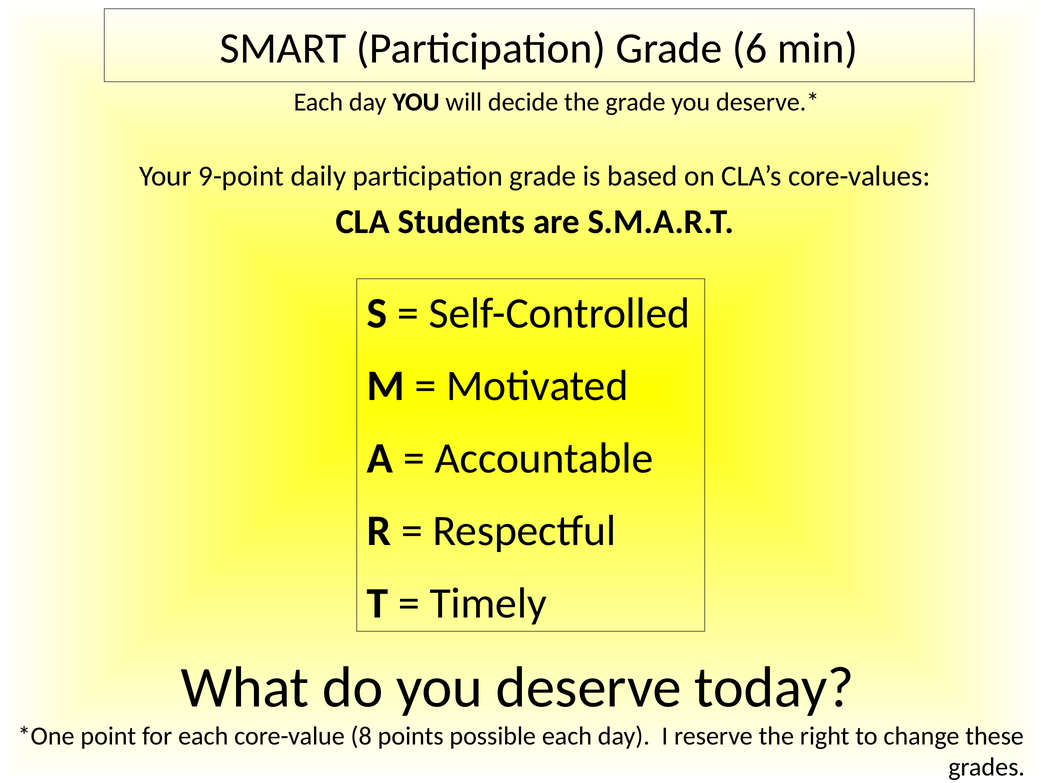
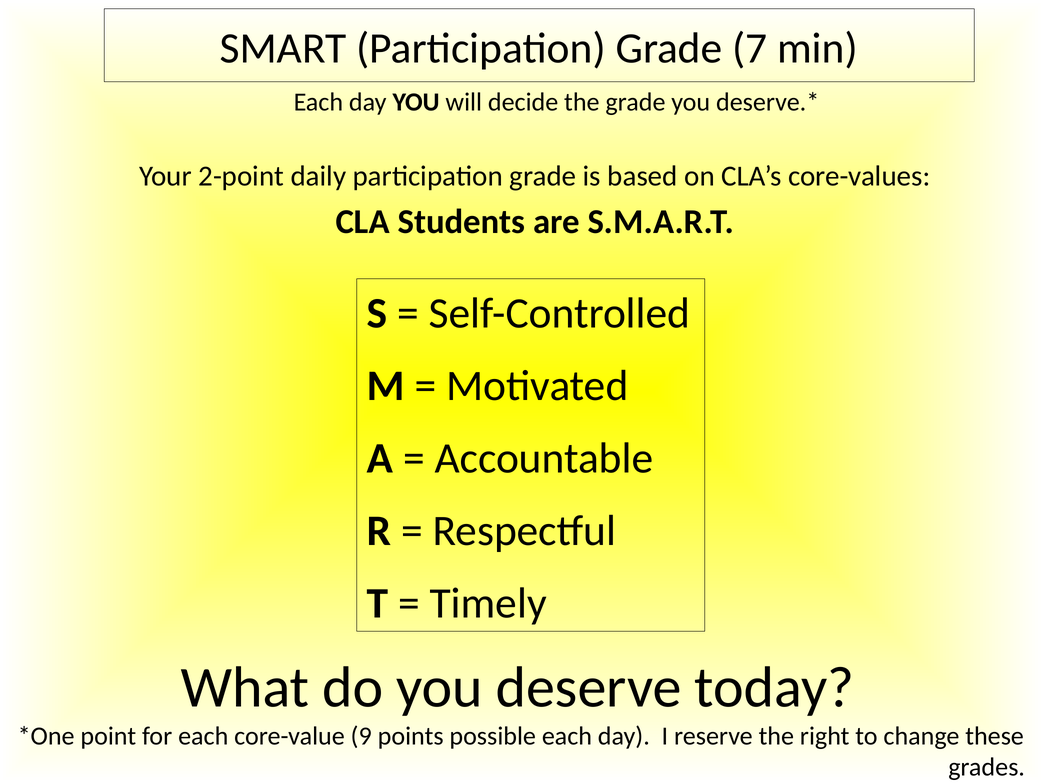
6: 6 -> 7
9-point: 9-point -> 2-point
8: 8 -> 9
